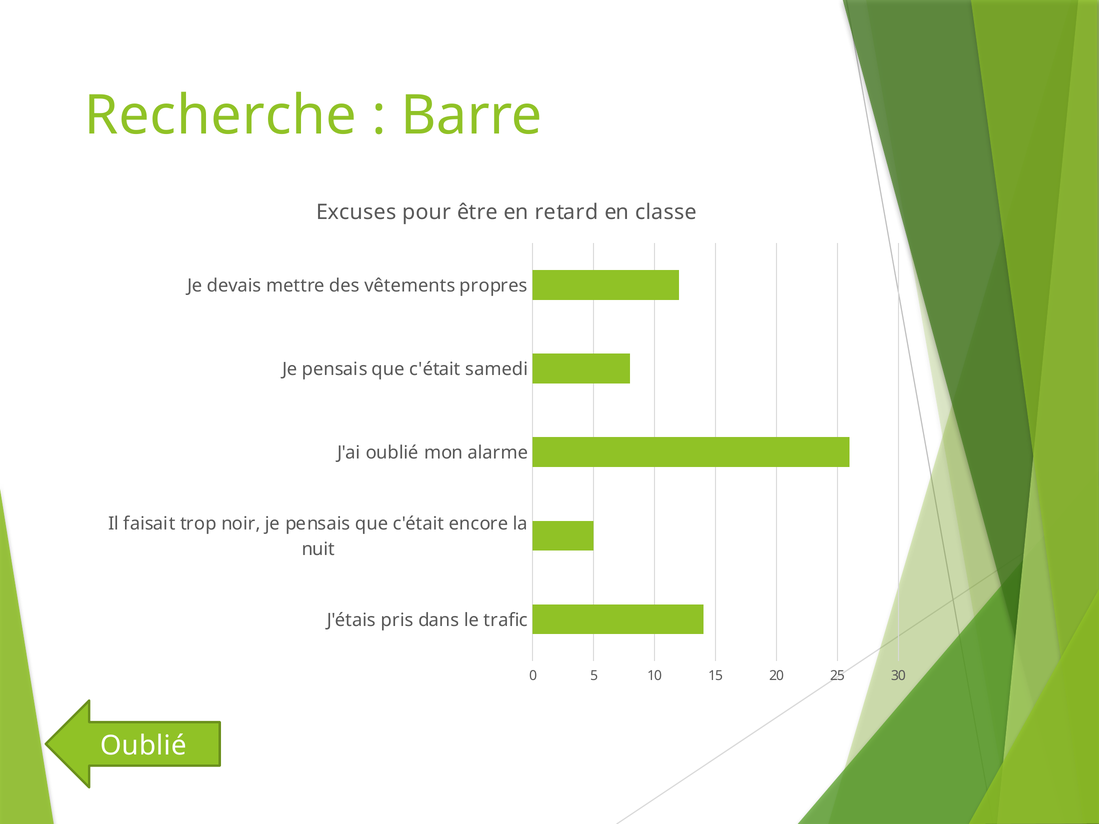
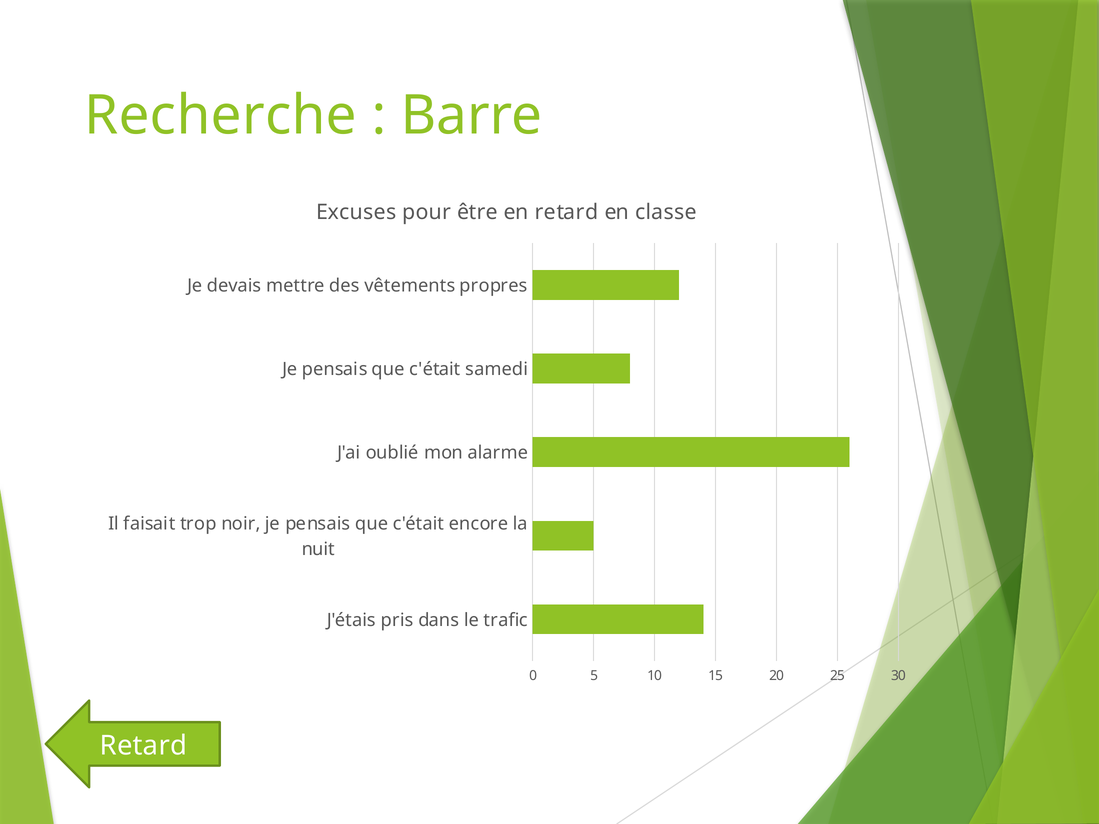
Oublié at (143, 746): Oublié -> Retard
